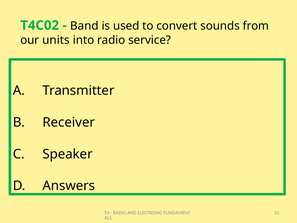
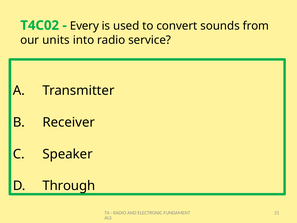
Band: Band -> Every
Answers: Answers -> Through
